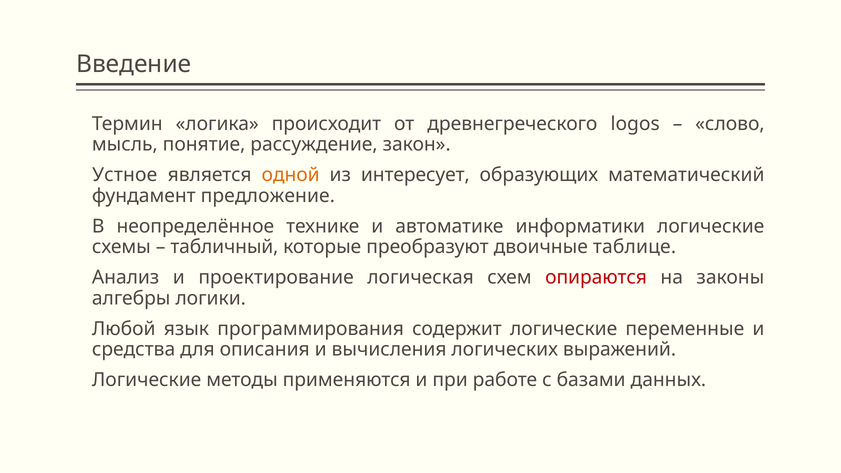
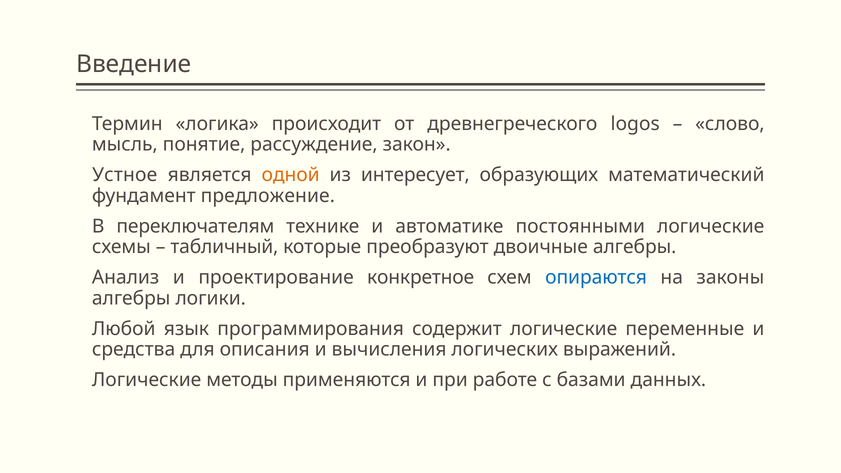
неопределённое: неопределённое -> переключателям
информатики: информатики -> постоянными
двоичные таблице: таблице -> алгебры
логическая: логическая -> конкретное
опираются colour: red -> blue
